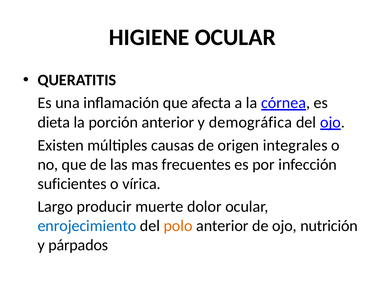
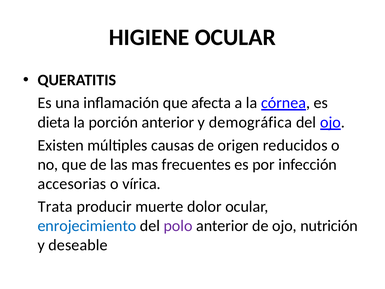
integrales: integrales -> reducidos
suficientes: suficientes -> accesorias
Largo: Largo -> Trata
polo colour: orange -> purple
párpados: párpados -> deseable
